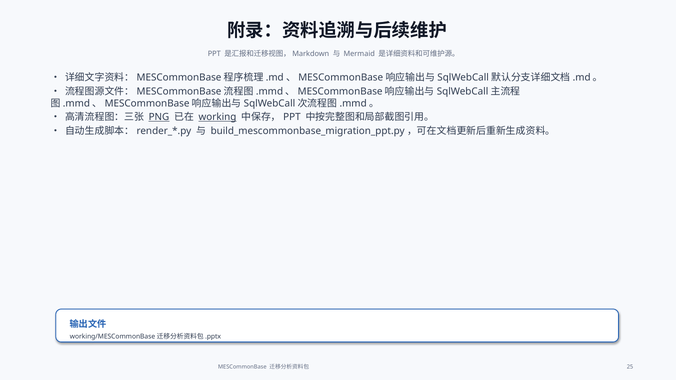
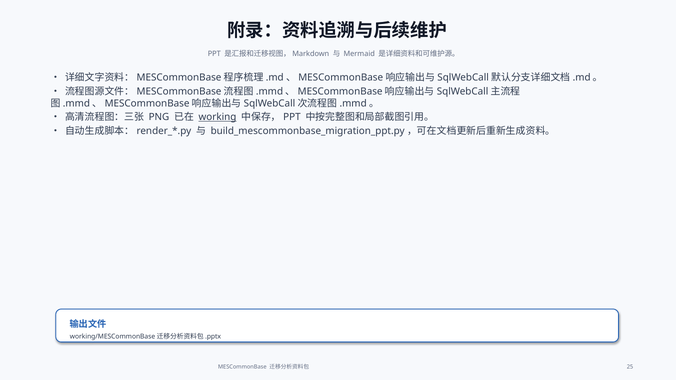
PNG underline: present -> none
